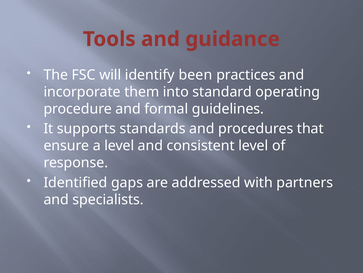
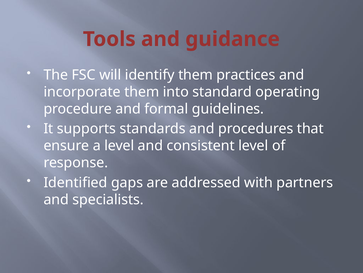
identify been: been -> them
